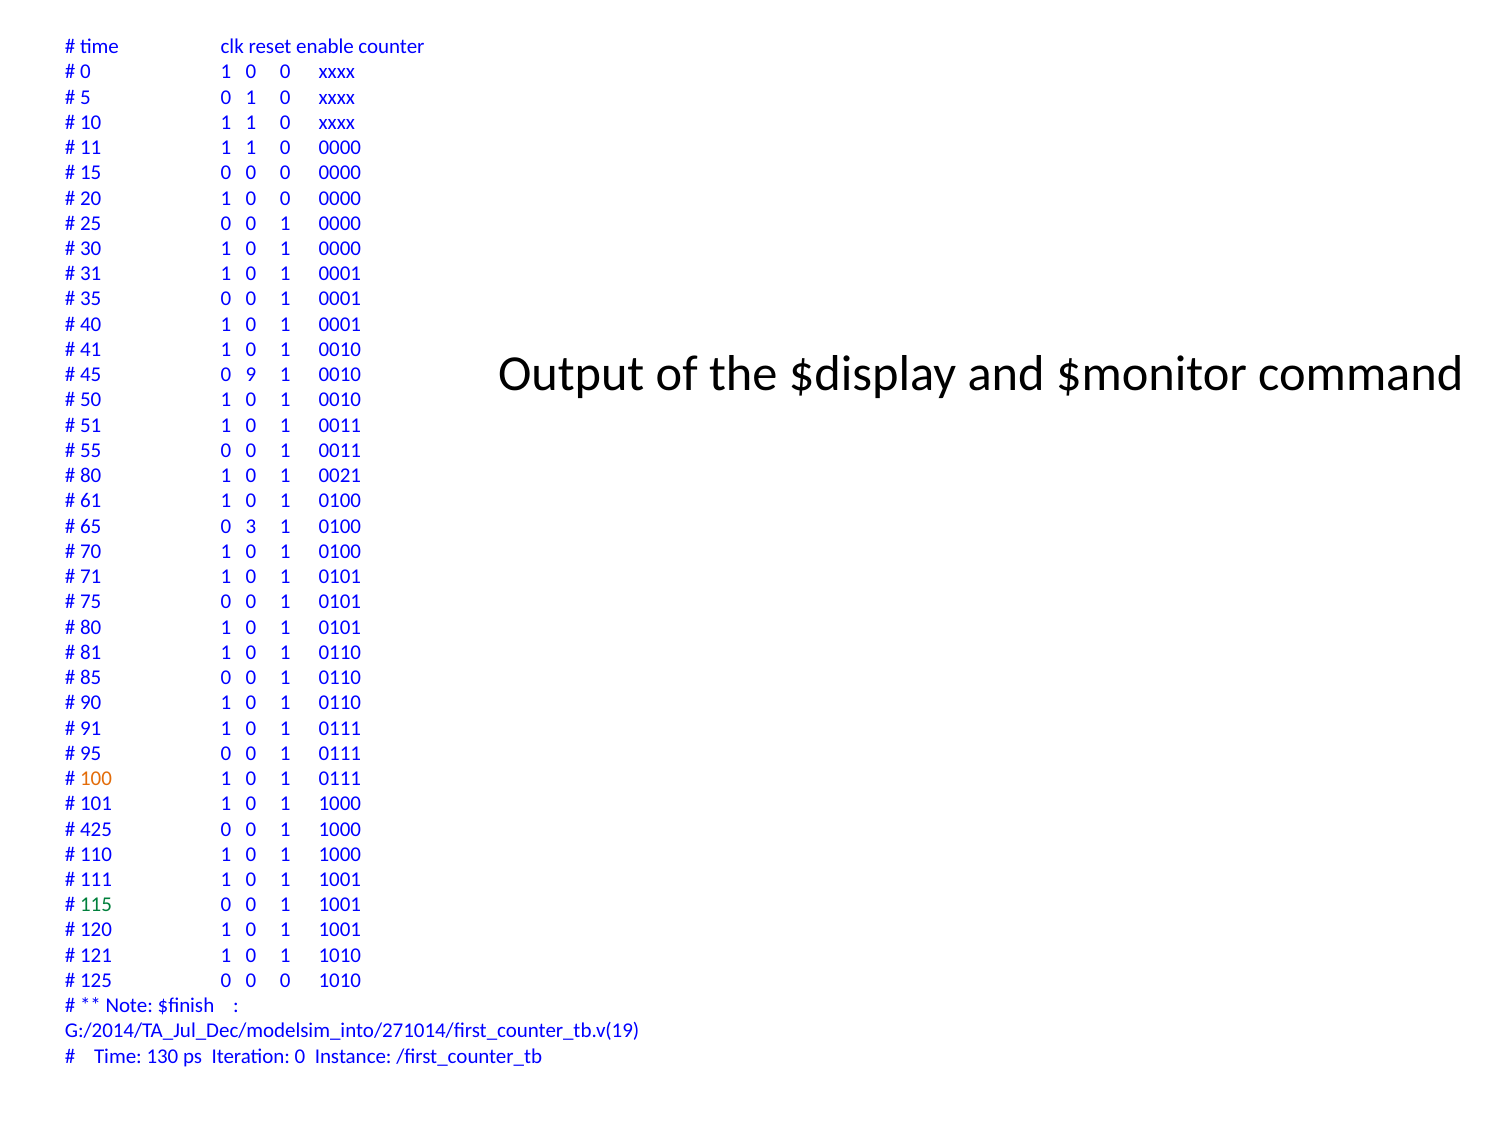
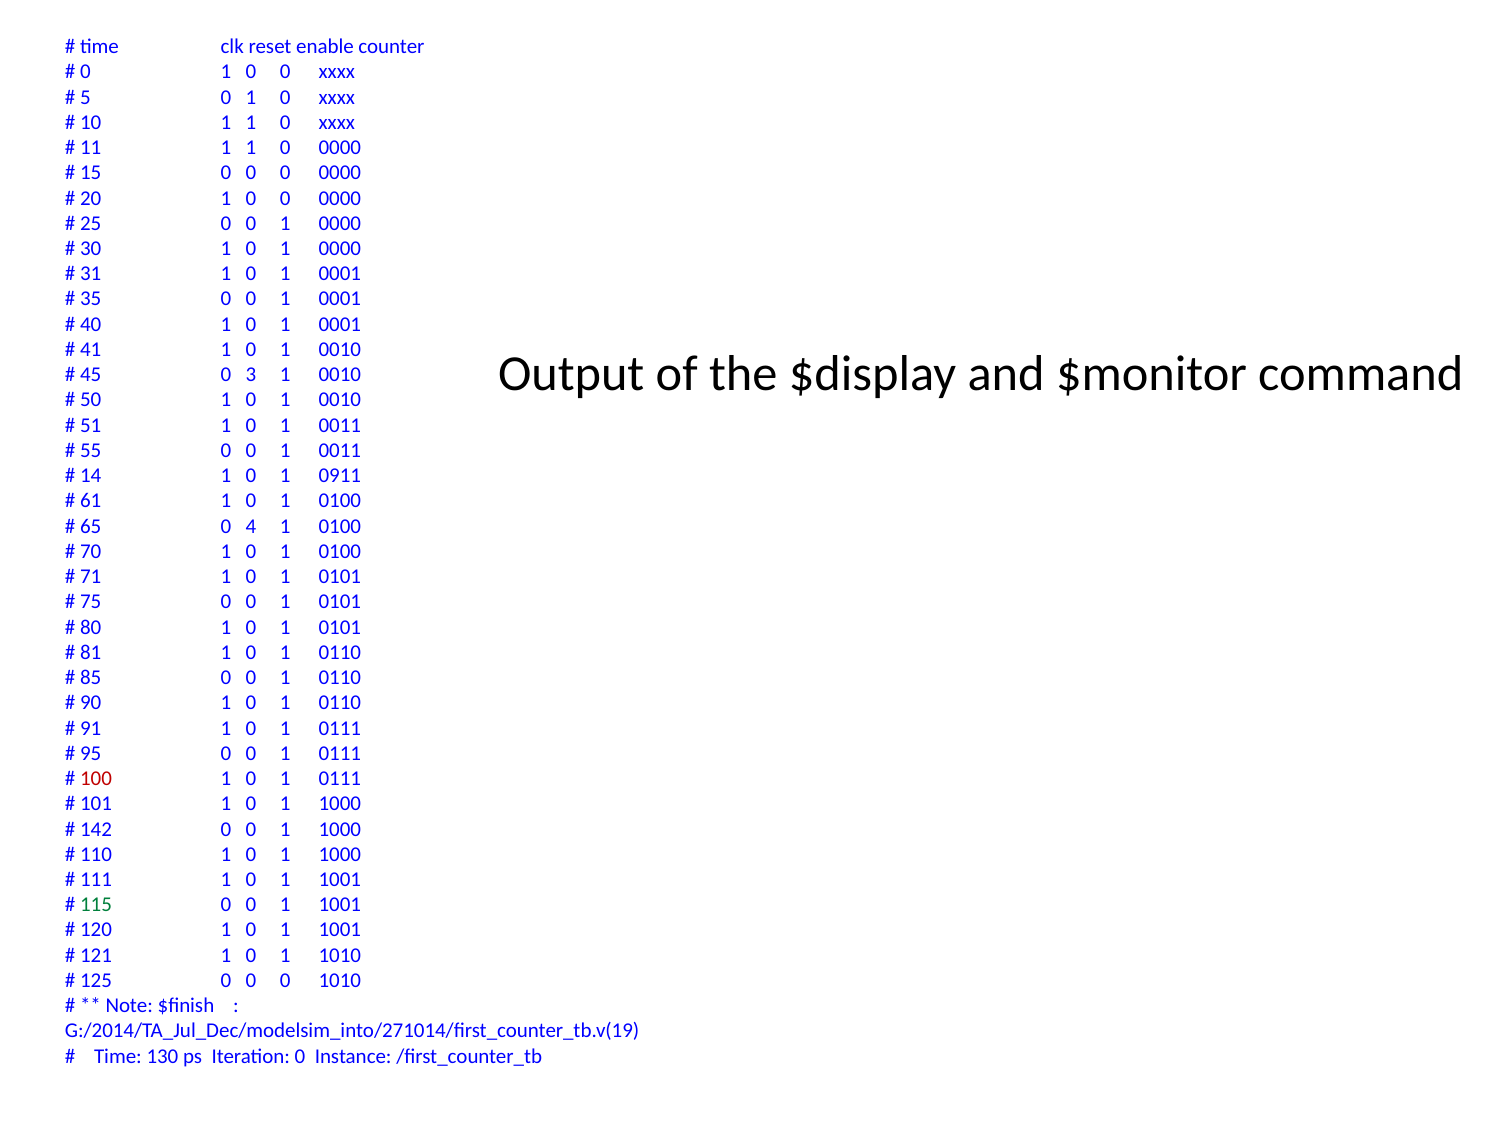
9: 9 -> 3
80 at (91, 476): 80 -> 14
0021: 0021 -> 0911
3: 3 -> 4
100 colour: orange -> red
425: 425 -> 142
